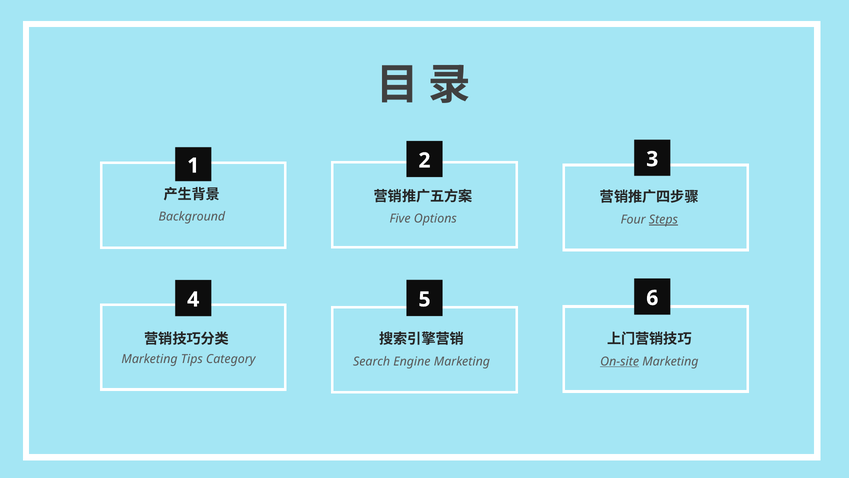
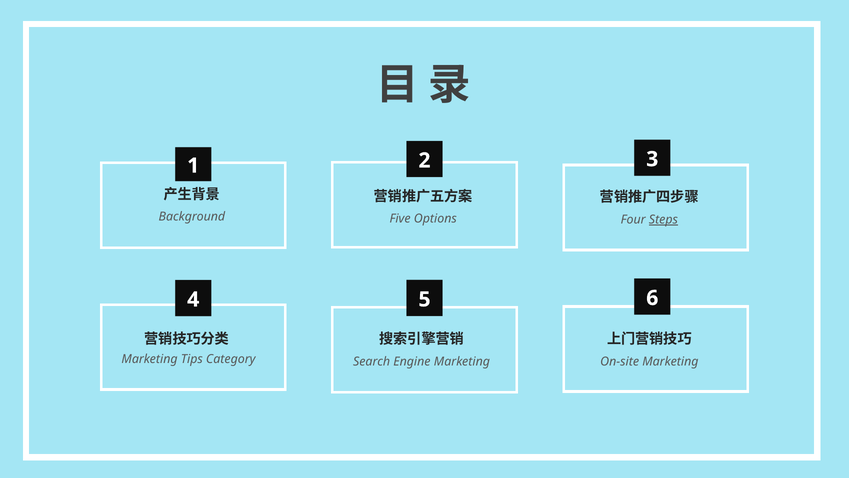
On-site underline: present -> none
